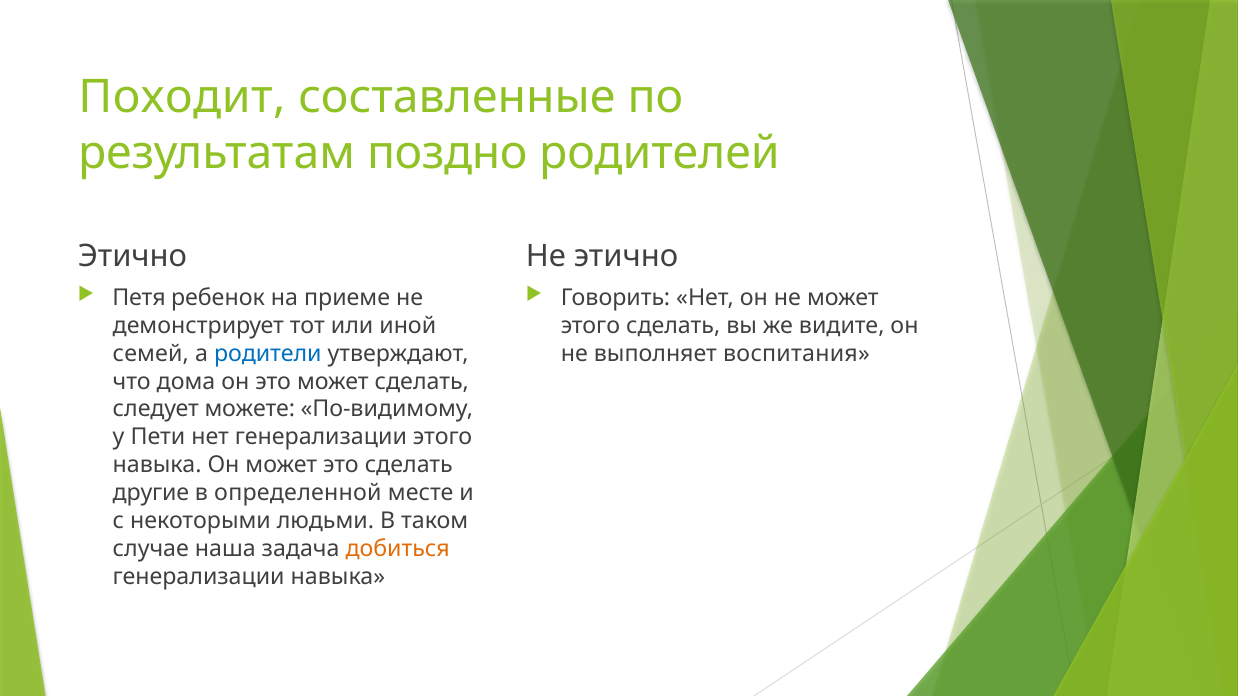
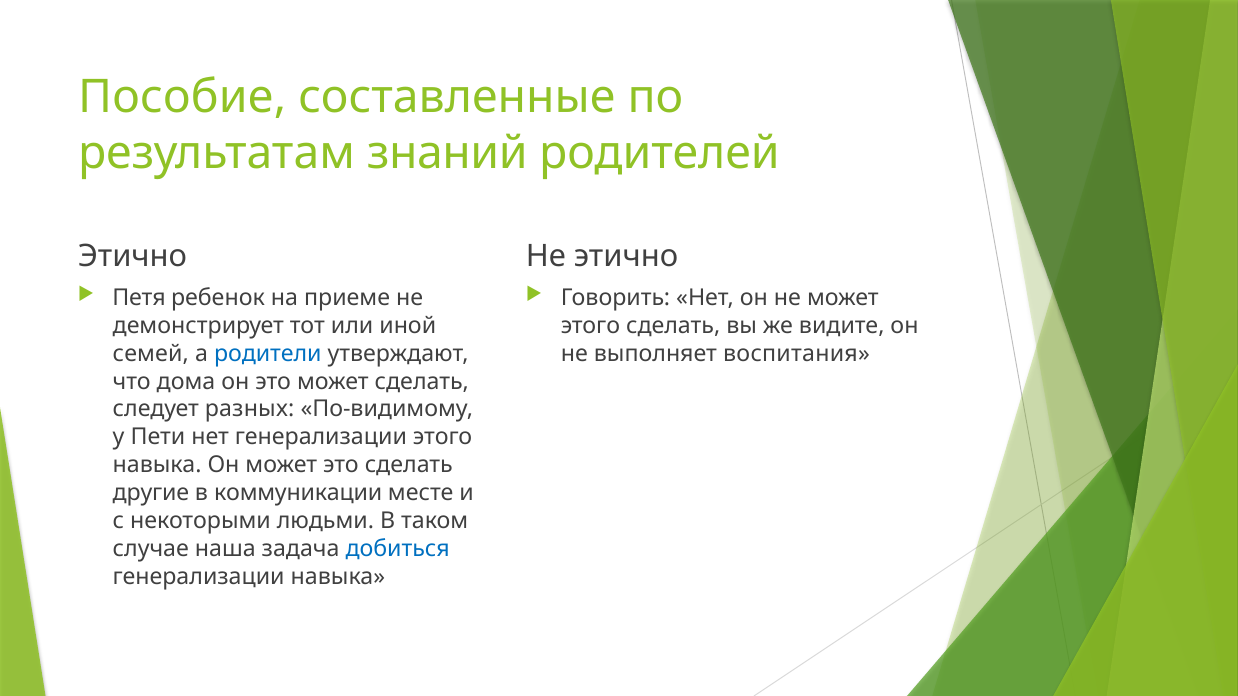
Походит: Походит -> Пособие
поздно: поздно -> знаний
можете: можете -> разных
определенной: определенной -> коммуникации
добиться colour: orange -> blue
